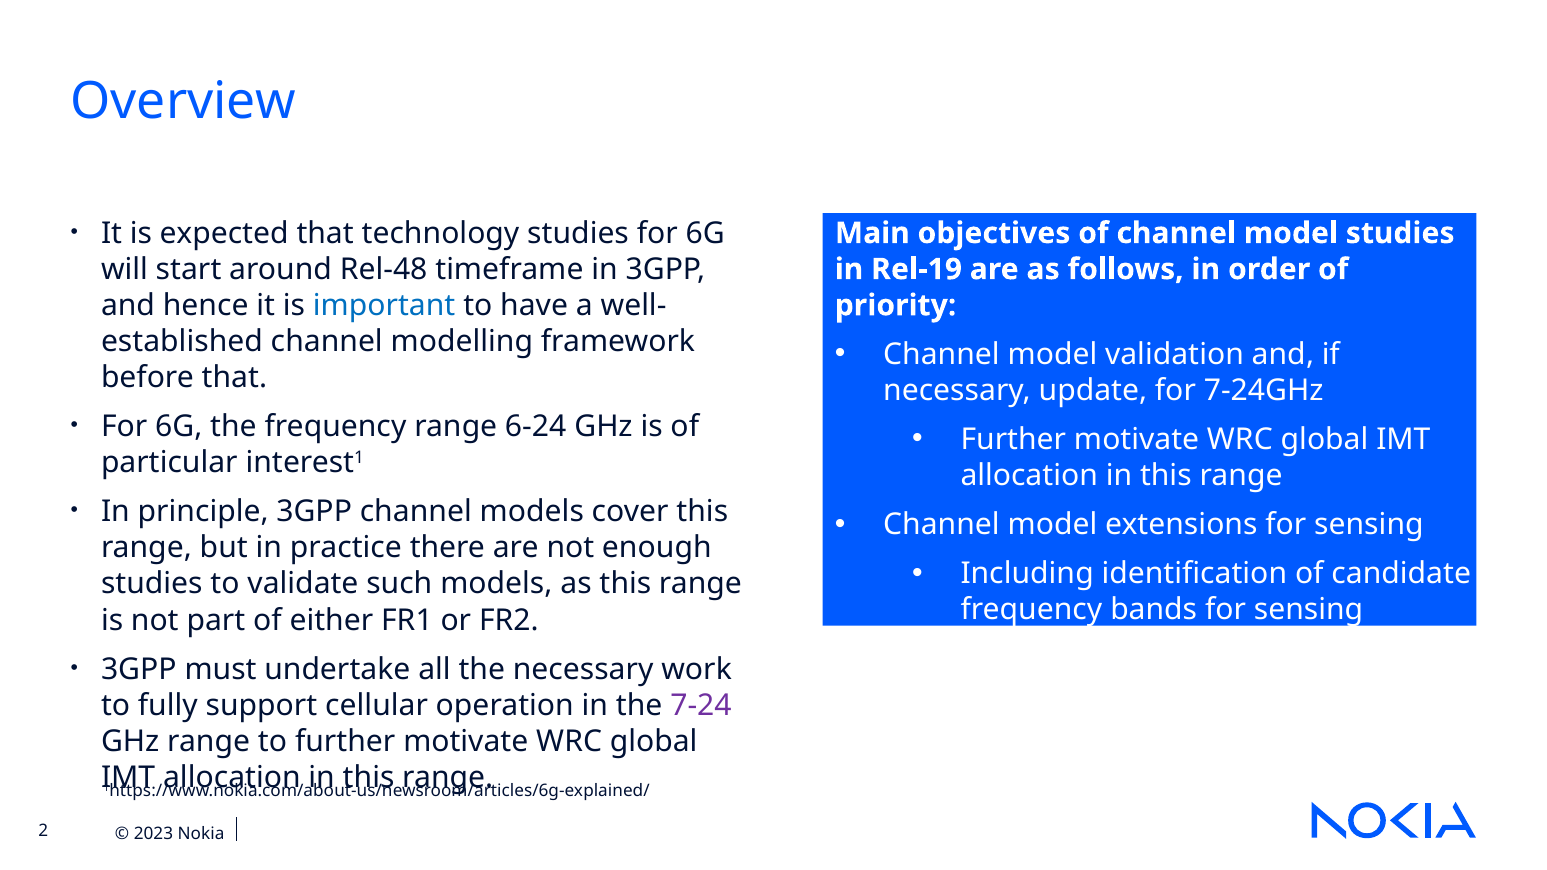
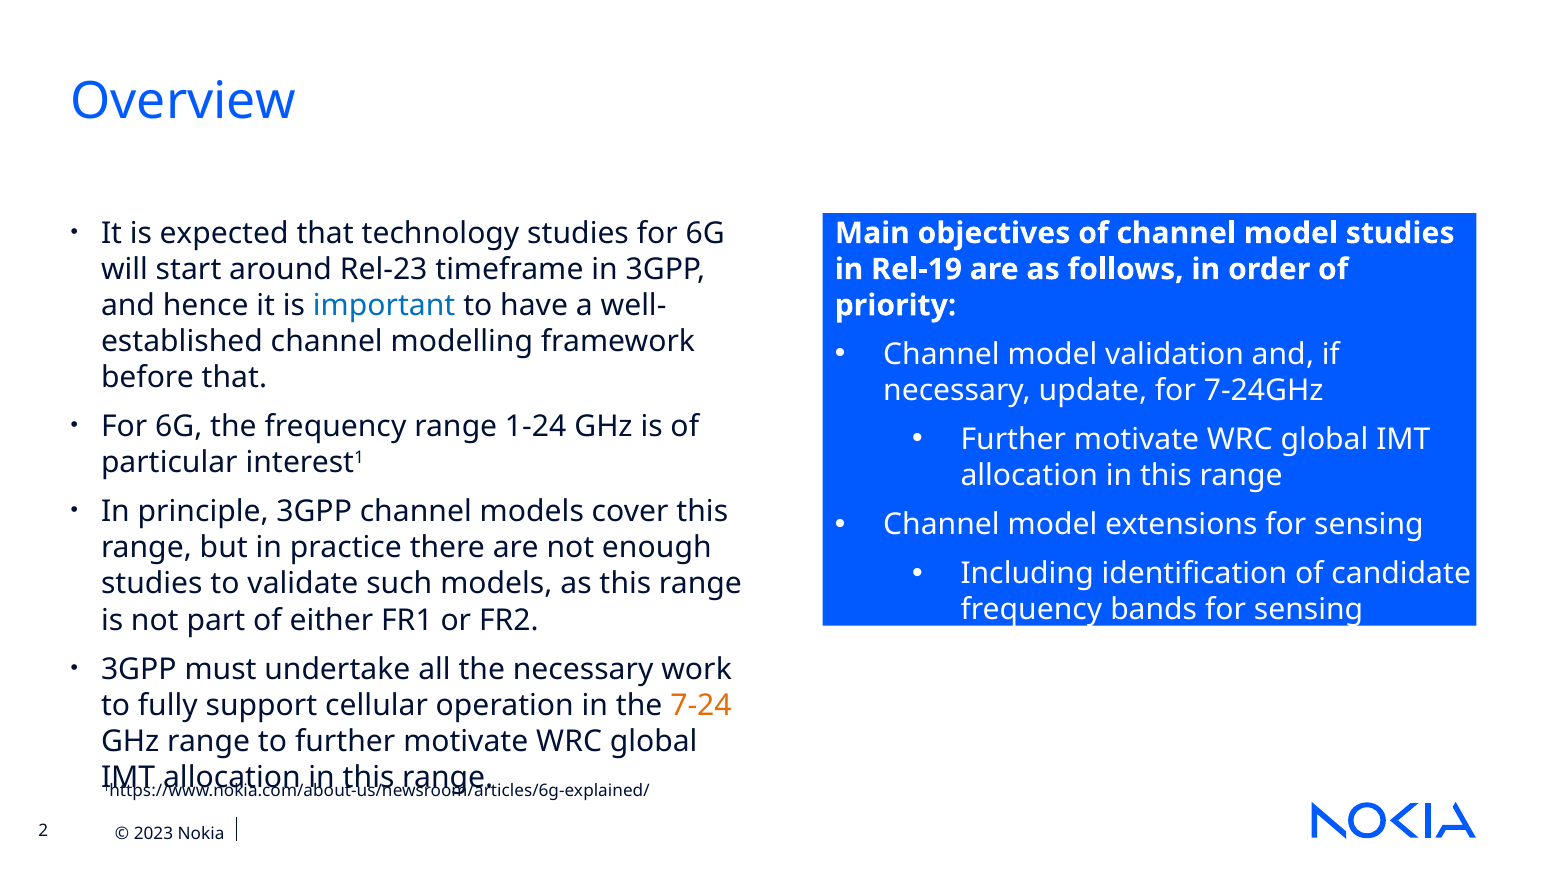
Rel-48: Rel-48 -> Rel-23
6-24: 6-24 -> 1-24
7-24 colour: purple -> orange
